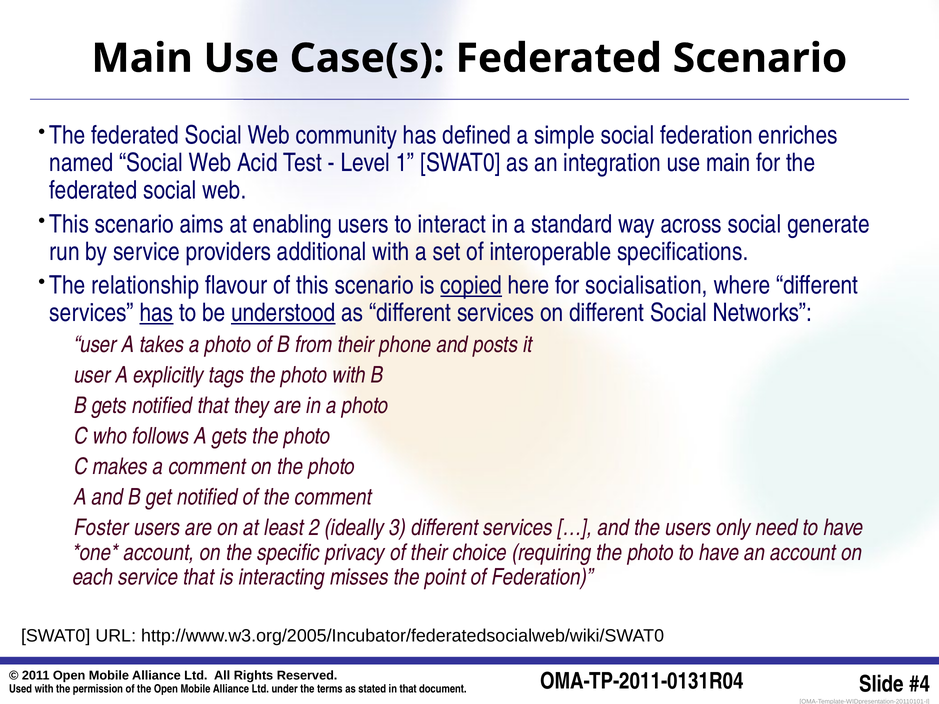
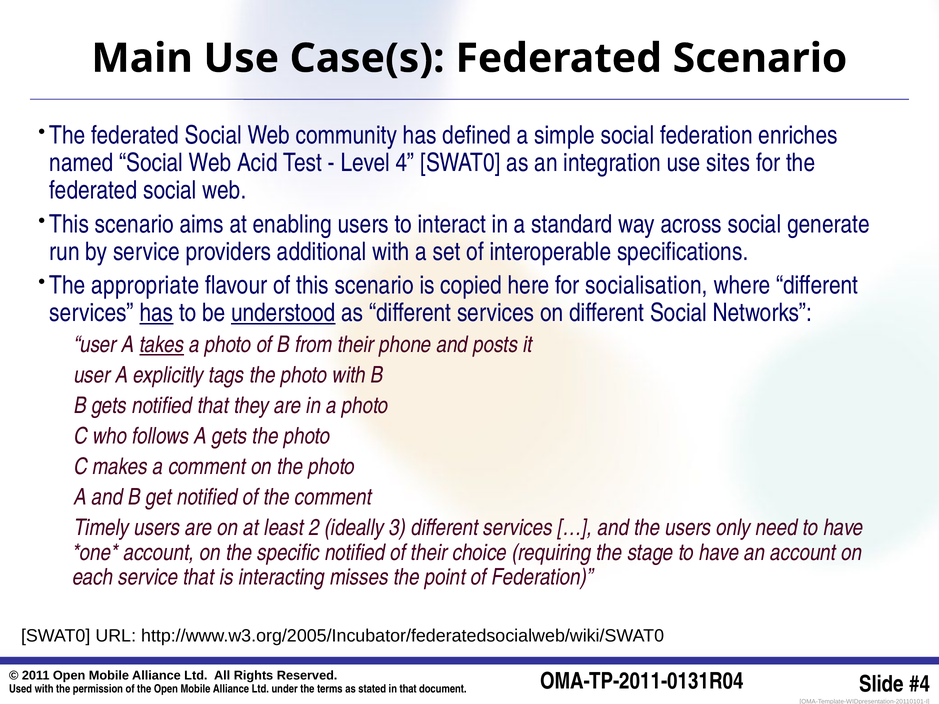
1: 1 -> 4
use main: main -> sites
relationship: relationship -> appropriate
copied underline: present -> none
takes underline: none -> present
Foster: Foster -> Timely
specific privacy: privacy -> notified
requiring the photo: photo -> stage
